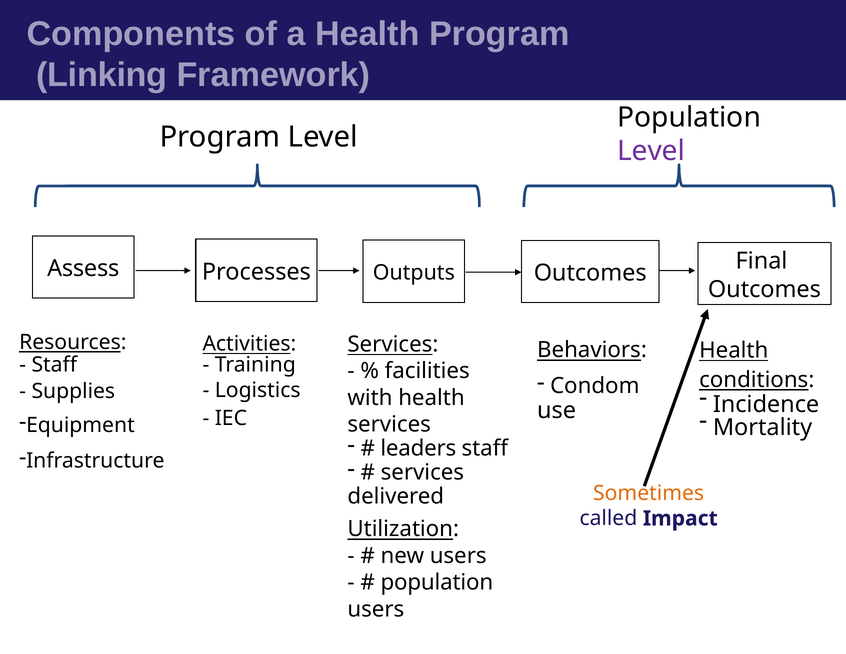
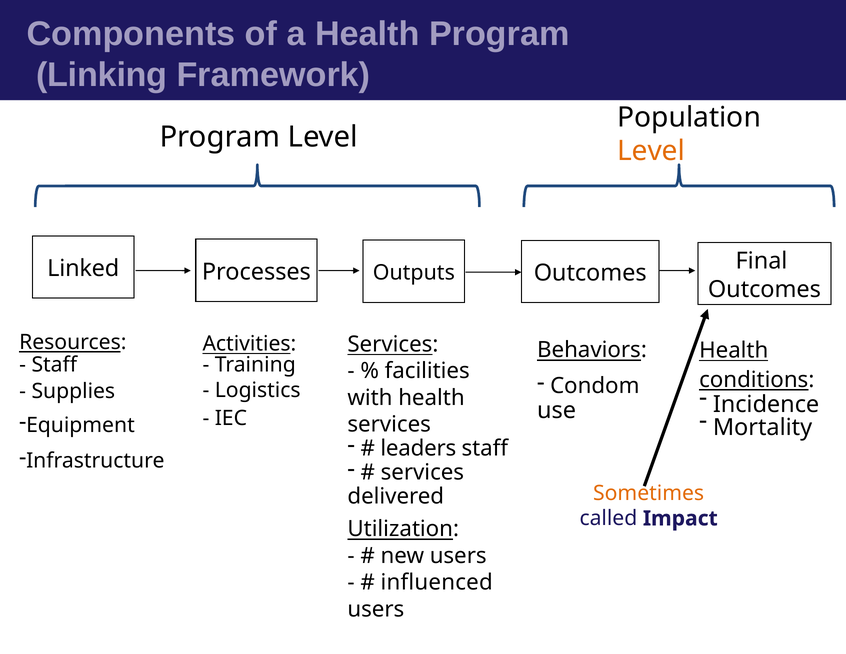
Level at (651, 151) colour: purple -> orange
Assess: Assess -> Linked
population at (437, 582): population -> influenced
